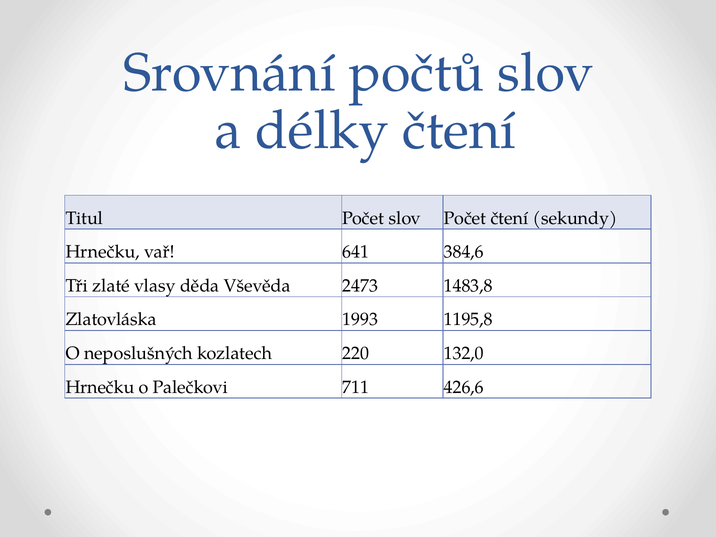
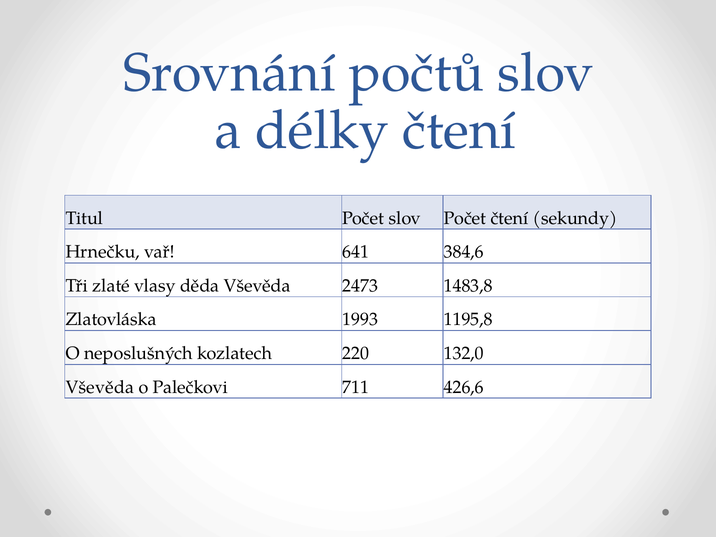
Hrnečku at (100, 387): Hrnečku -> Vševěda
